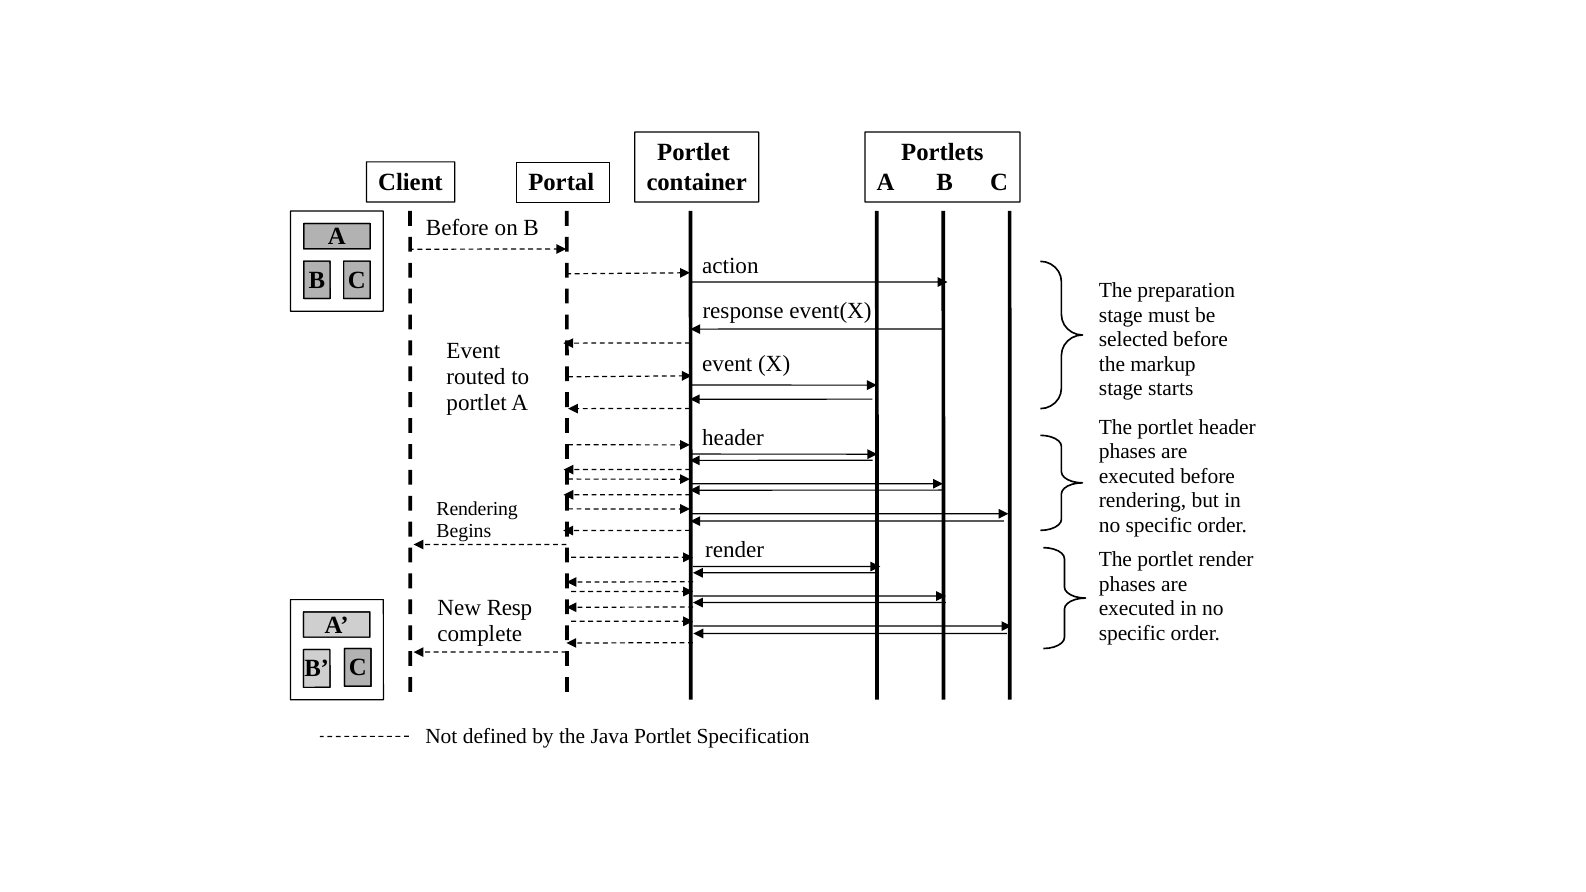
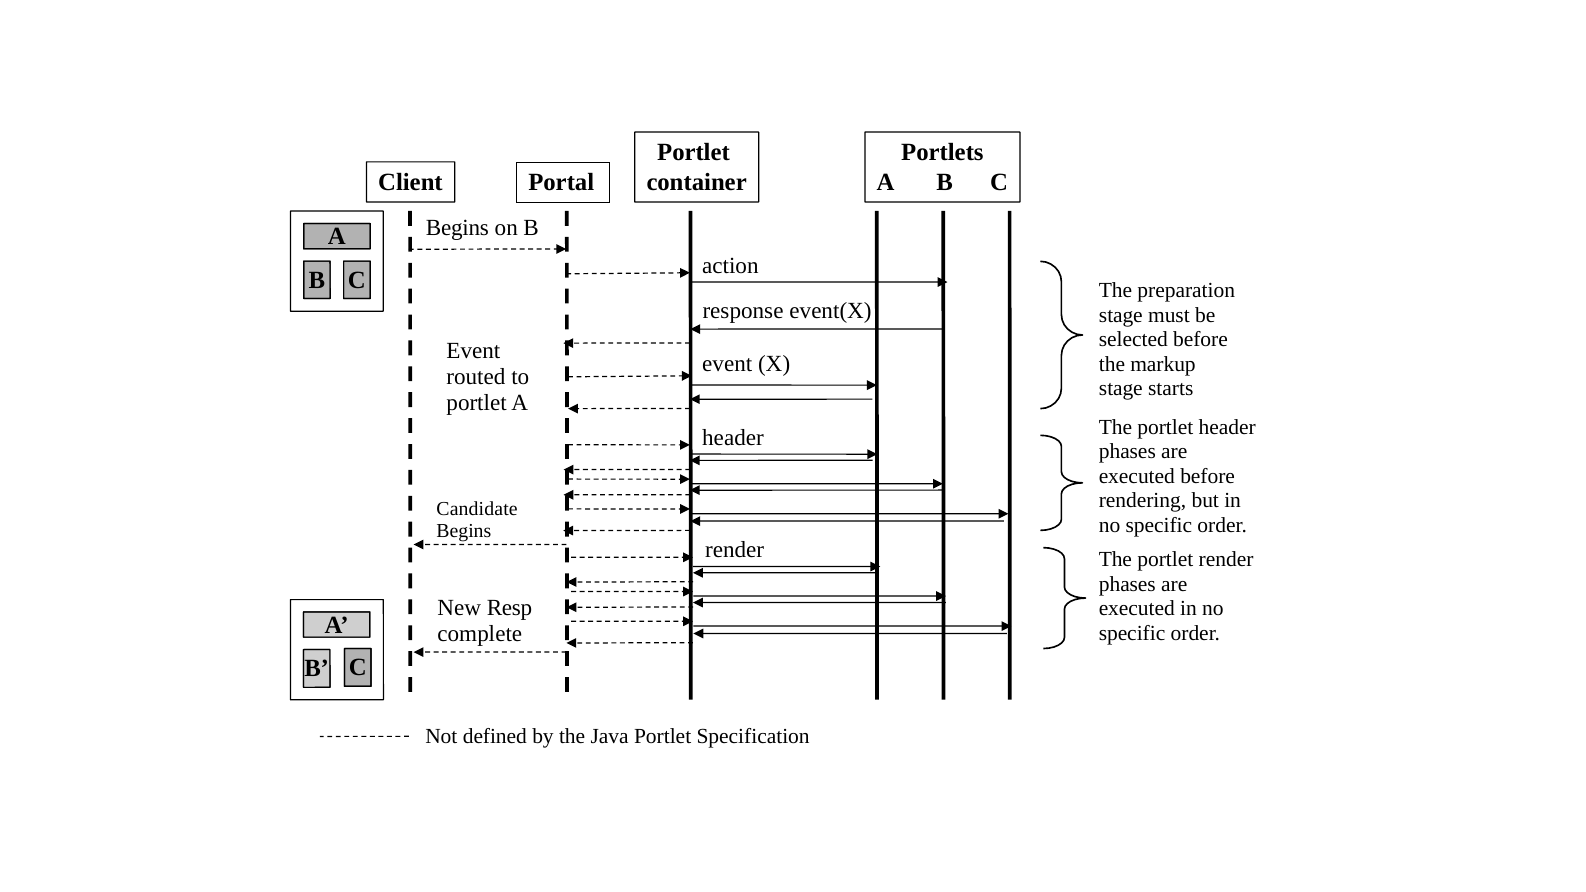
Before at (457, 228): Before -> Begins
Rendering at (477, 509): Rendering -> Candidate
